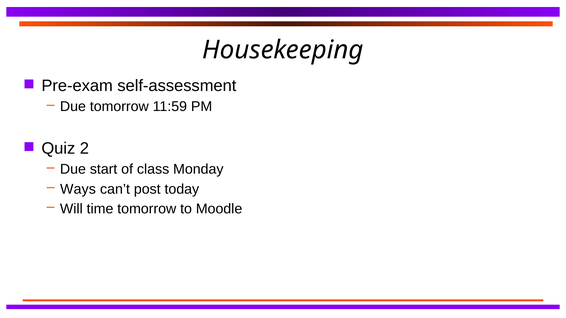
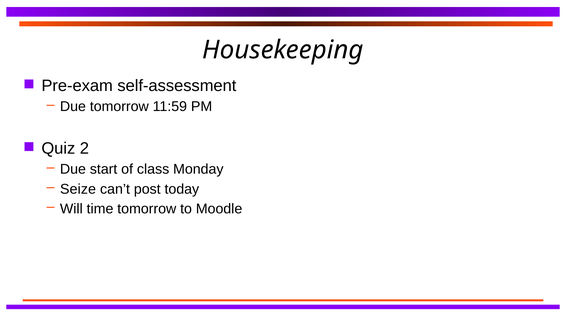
Ways: Ways -> Seize
